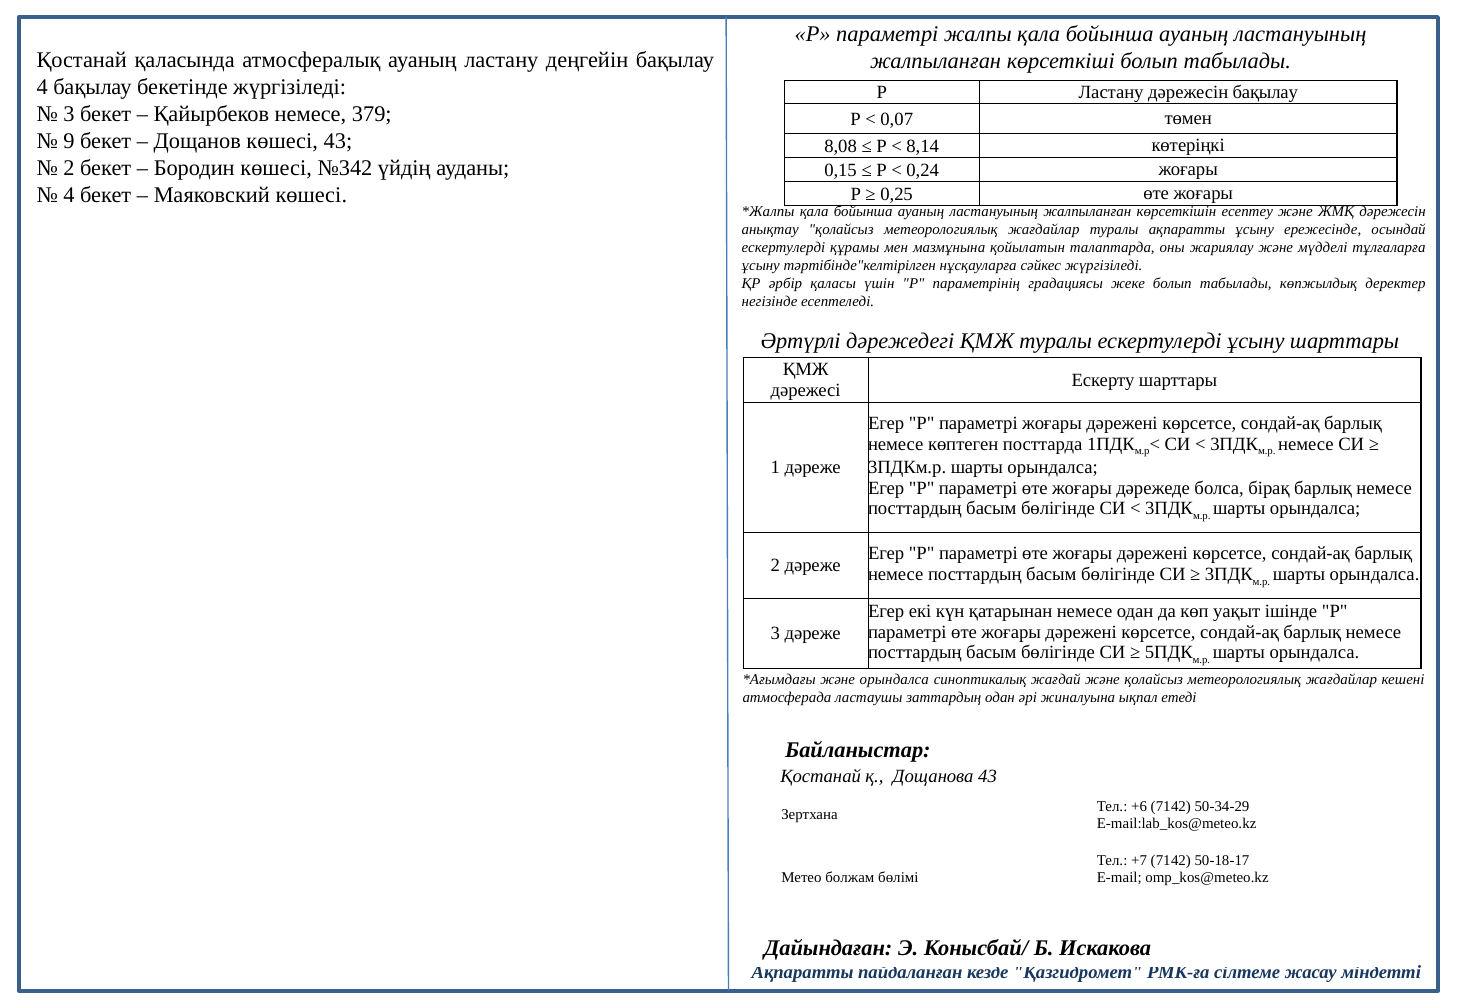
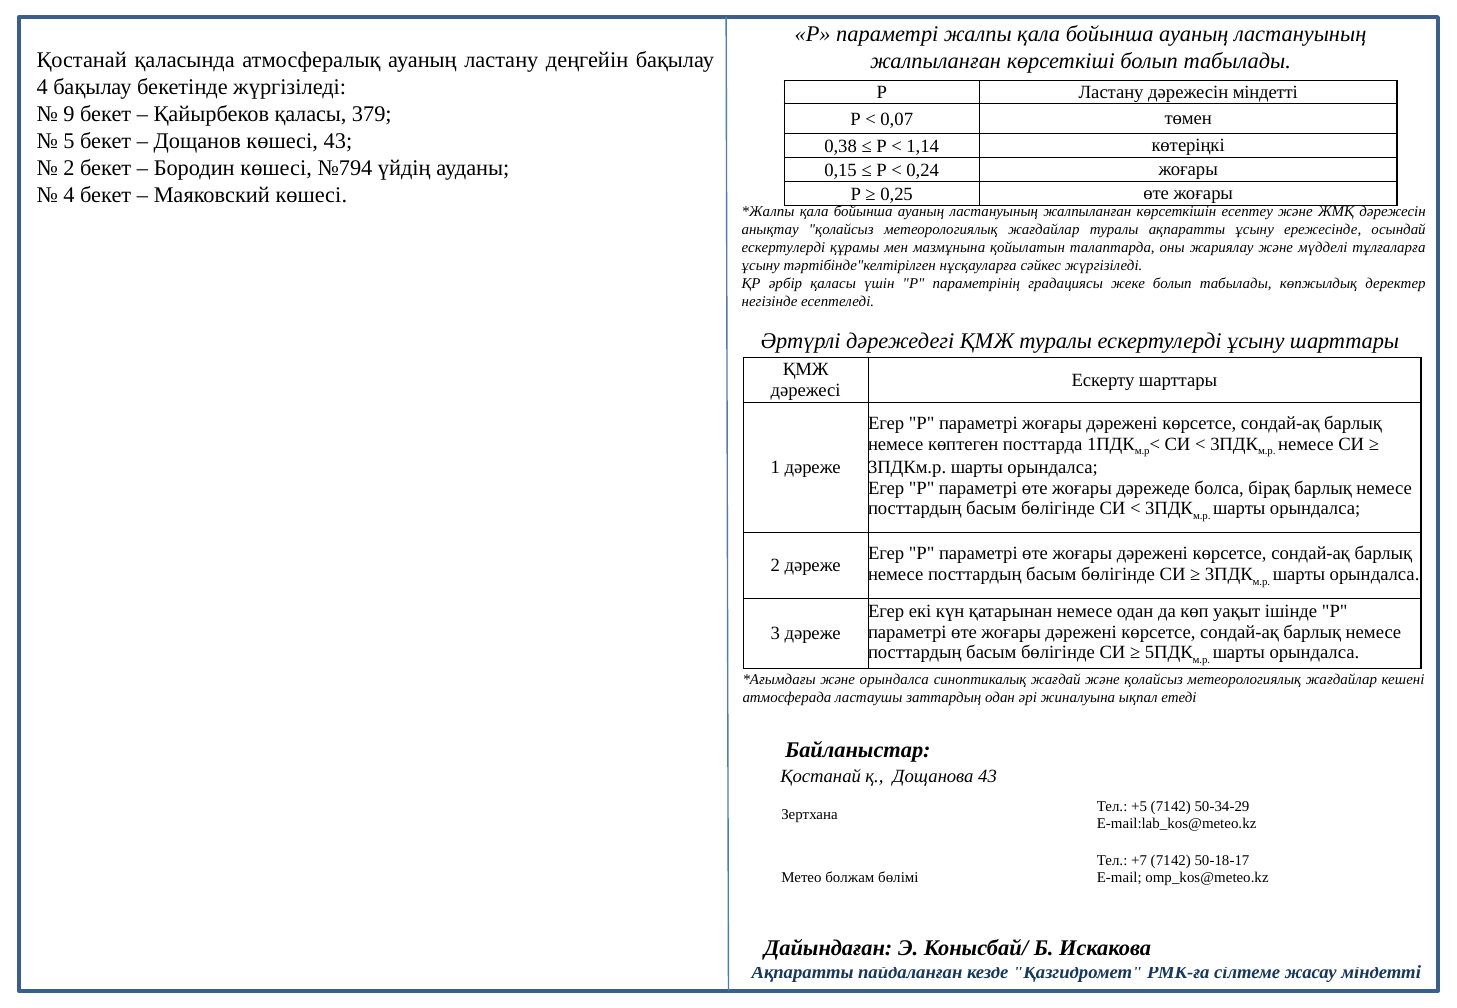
дәрежесін бақылау: бақылау -> міндетті
3 at (69, 114): 3 -> 9
Қайырбеков немесе: немесе -> қаласы
9: 9 -> 5
8,08: 8,08 -> 0,38
8,14: 8,14 -> 1,14
№342: №342 -> №794
+6: +6 -> +5
